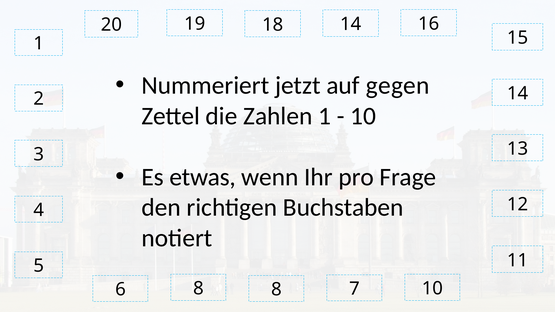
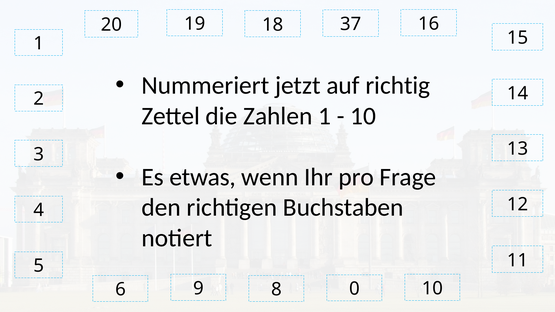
18 14: 14 -> 37
gegen: gegen -> richtig
6 8: 8 -> 9
7: 7 -> 0
